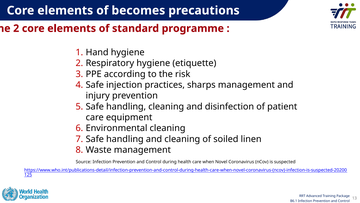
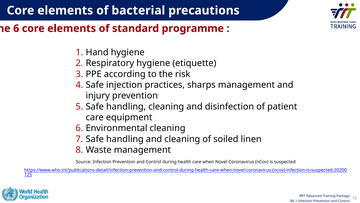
becomes: becomes -> bacterial
2 at (16, 28): 2 -> 6
